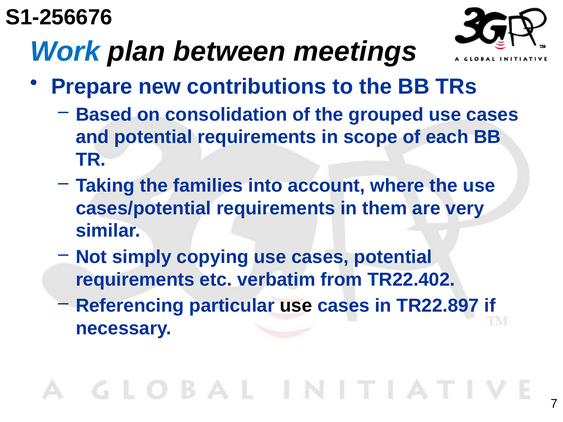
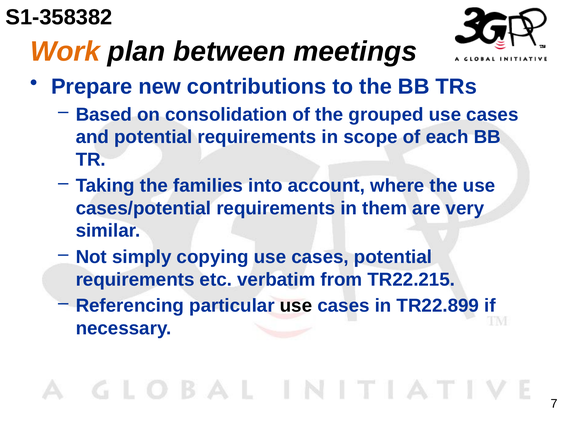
S1-256676: S1-256676 -> S1-358382
Work colour: blue -> orange
TR22.402: TR22.402 -> TR22.215
TR22.897: TR22.897 -> TR22.899
